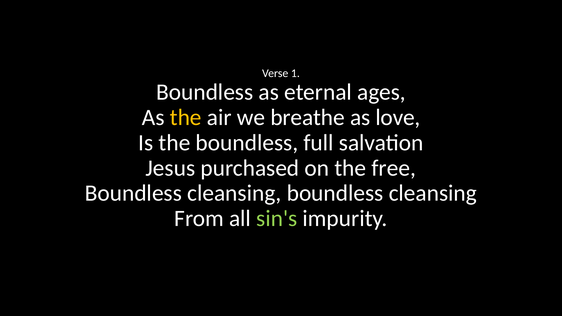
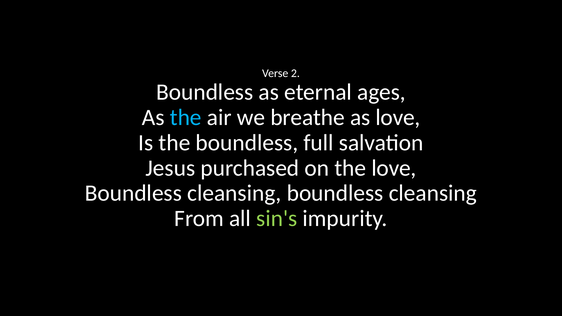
1: 1 -> 2
the at (186, 118) colour: yellow -> light blue
the free: free -> love
